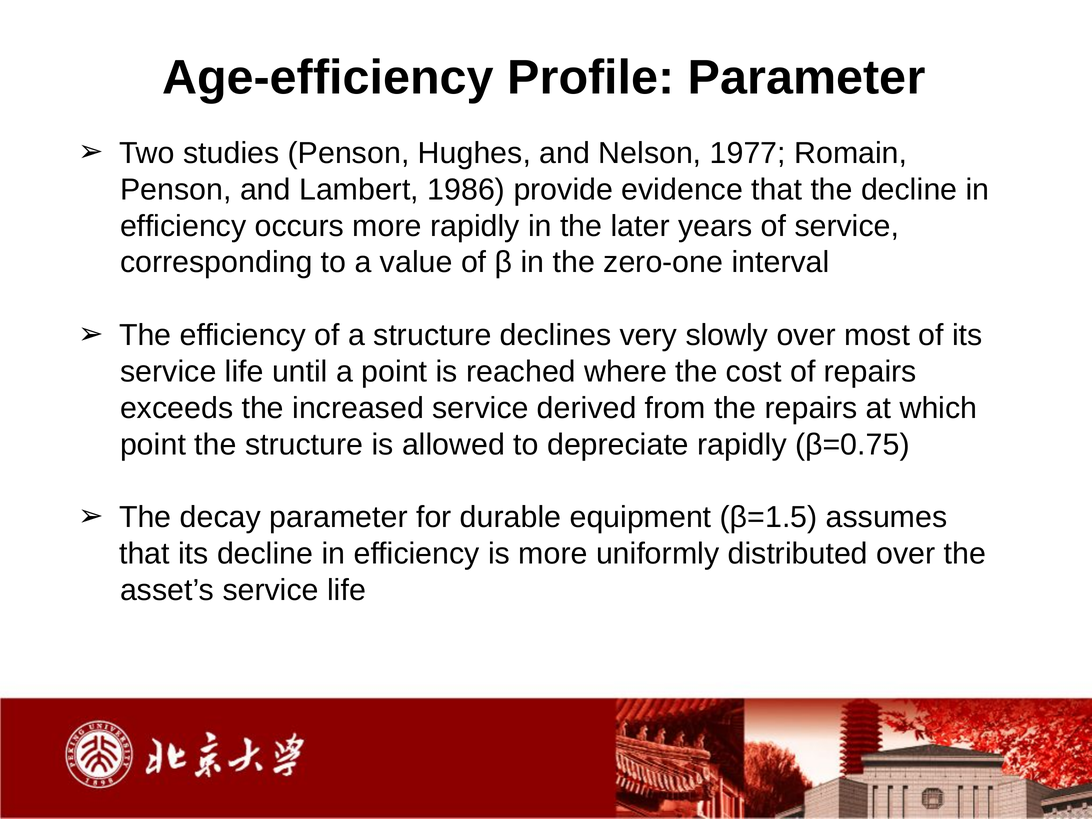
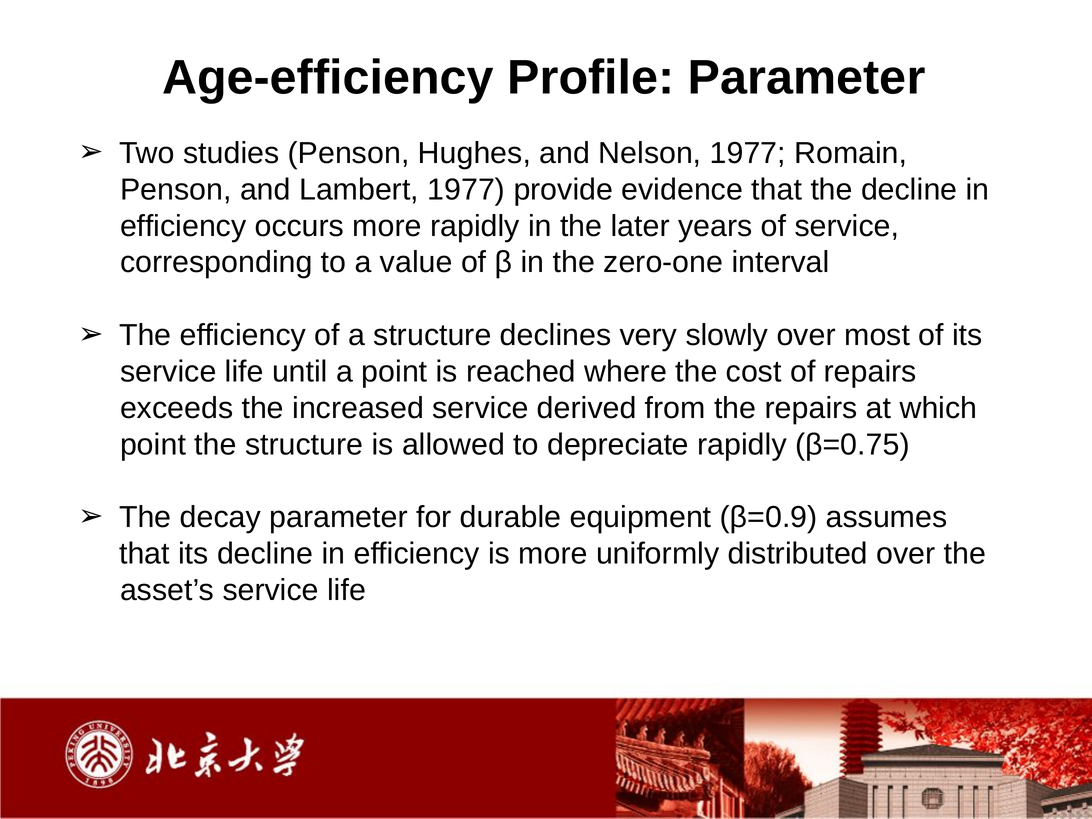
Lambert 1986: 1986 -> 1977
β=1.5: β=1.5 -> β=0.9
